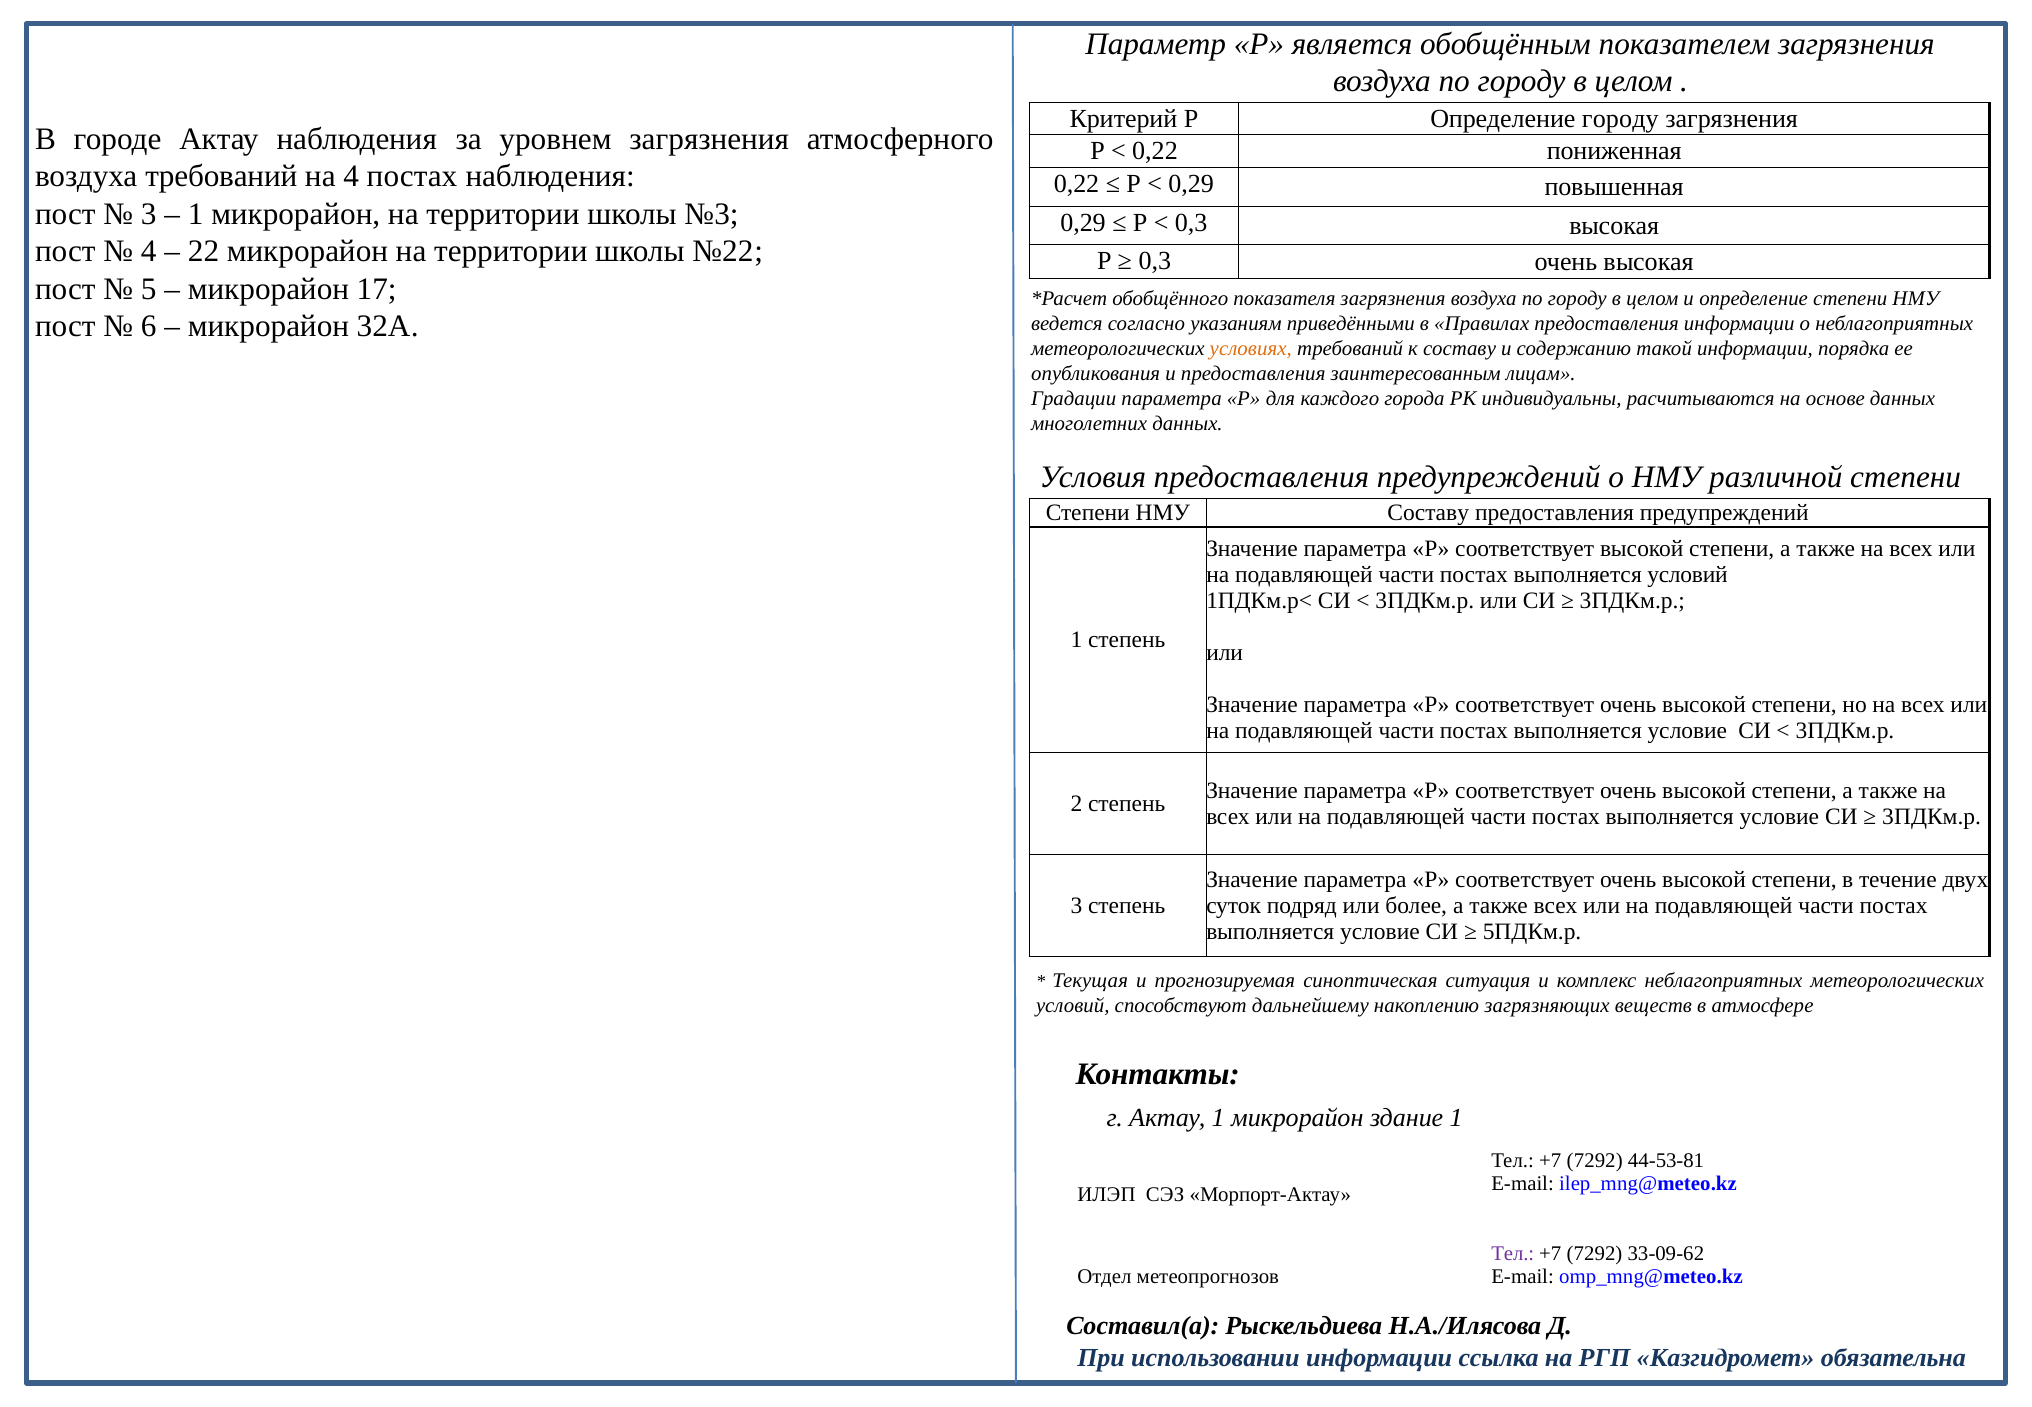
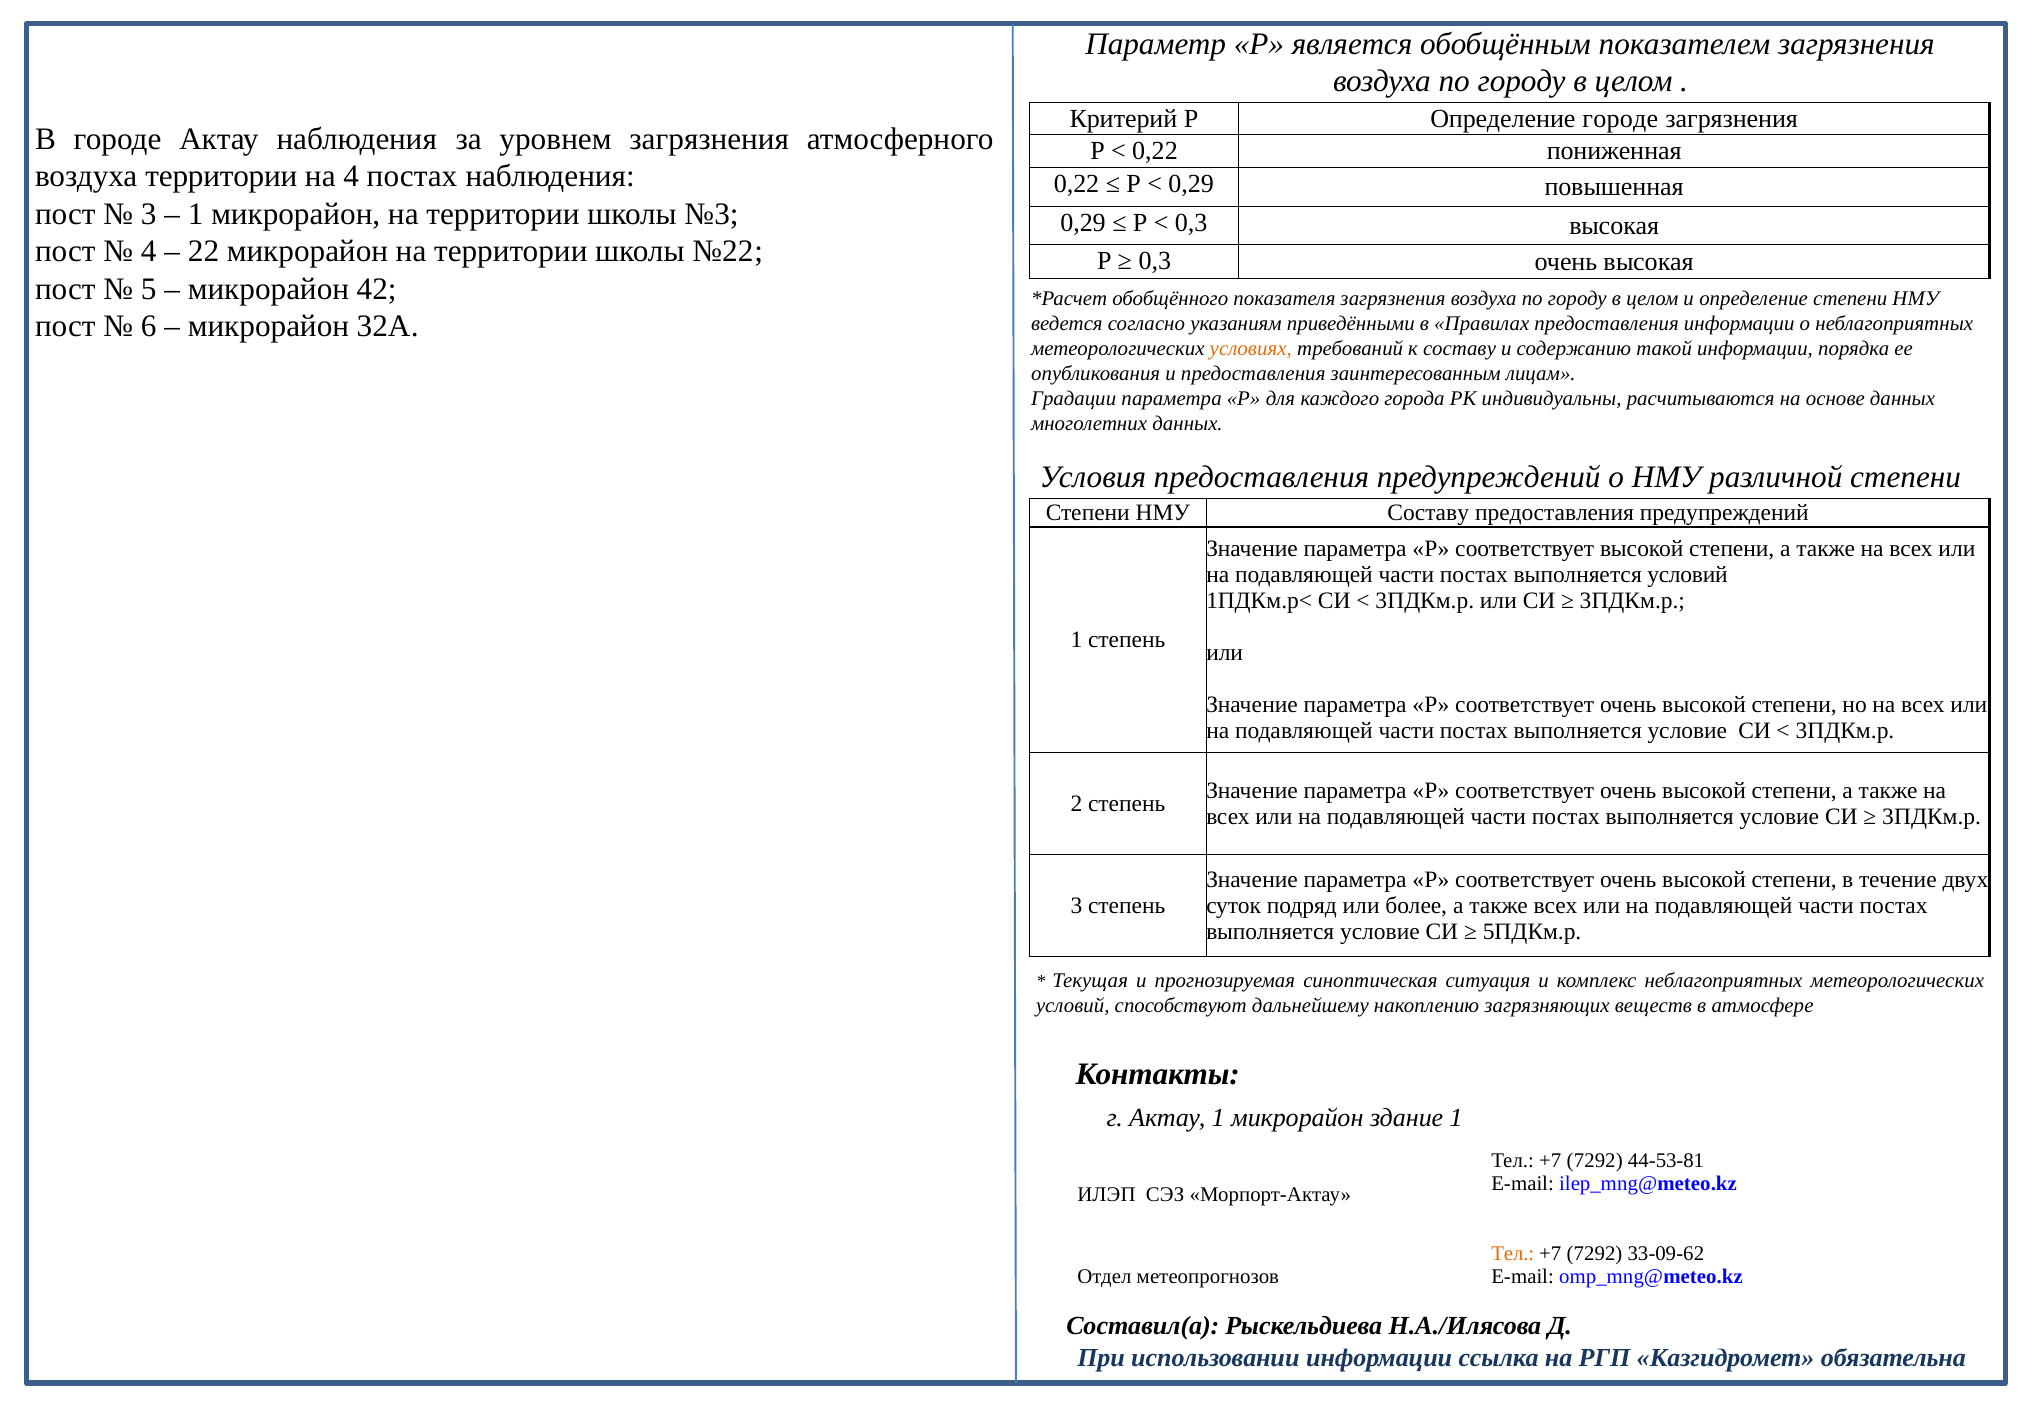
Определение городу: городу -> городе
воздуха требований: требований -> территории
17: 17 -> 42
Тел at (1513, 1254) colour: purple -> orange
